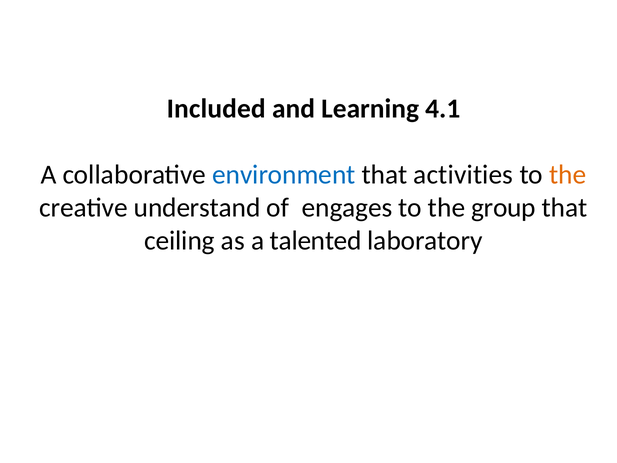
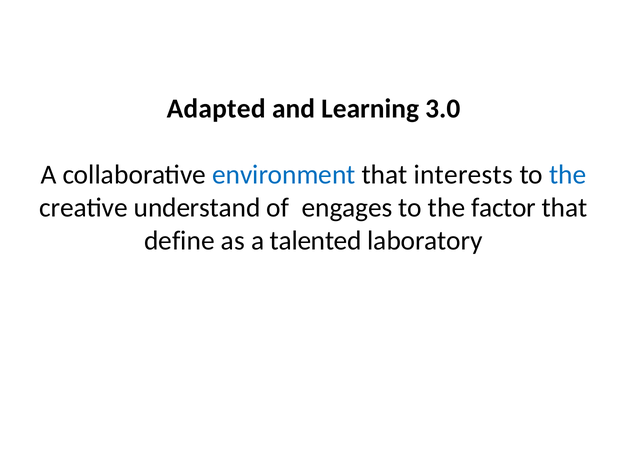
Included: Included -> Adapted
4.1: 4.1 -> 3.0
activities: activities -> interests
the at (568, 175) colour: orange -> blue
group: group -> factor
ceiling: ceiling -> define
